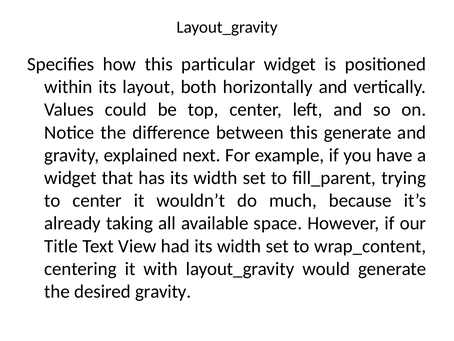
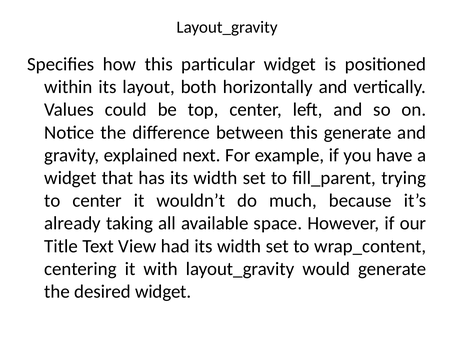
desired gravity: gravity -> widget
